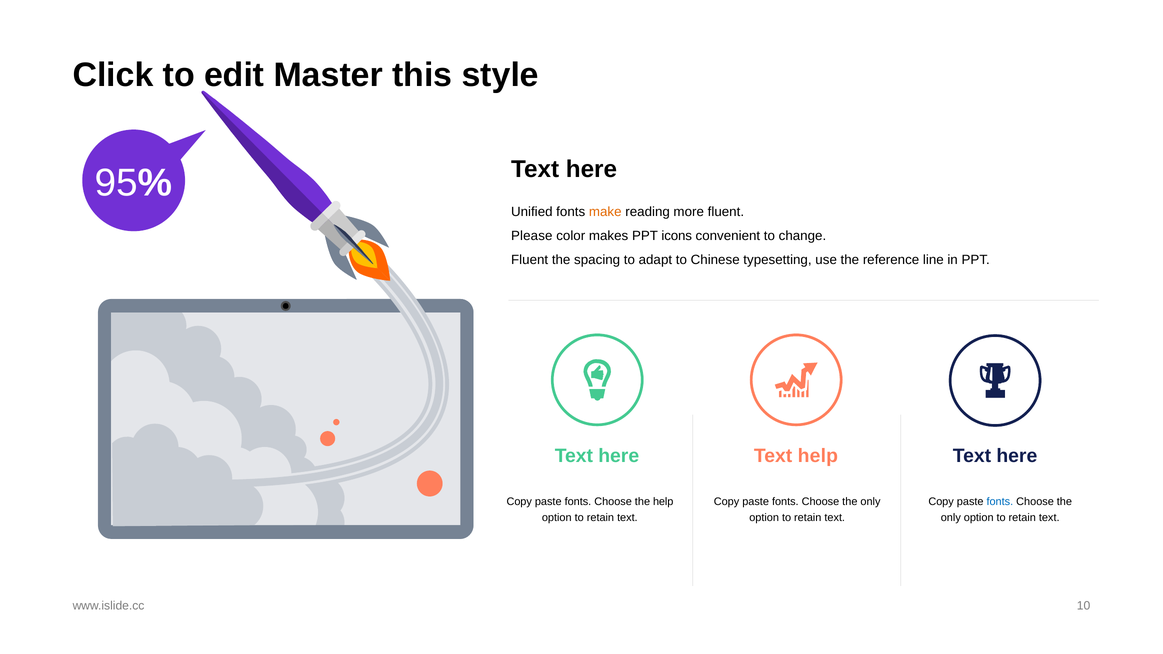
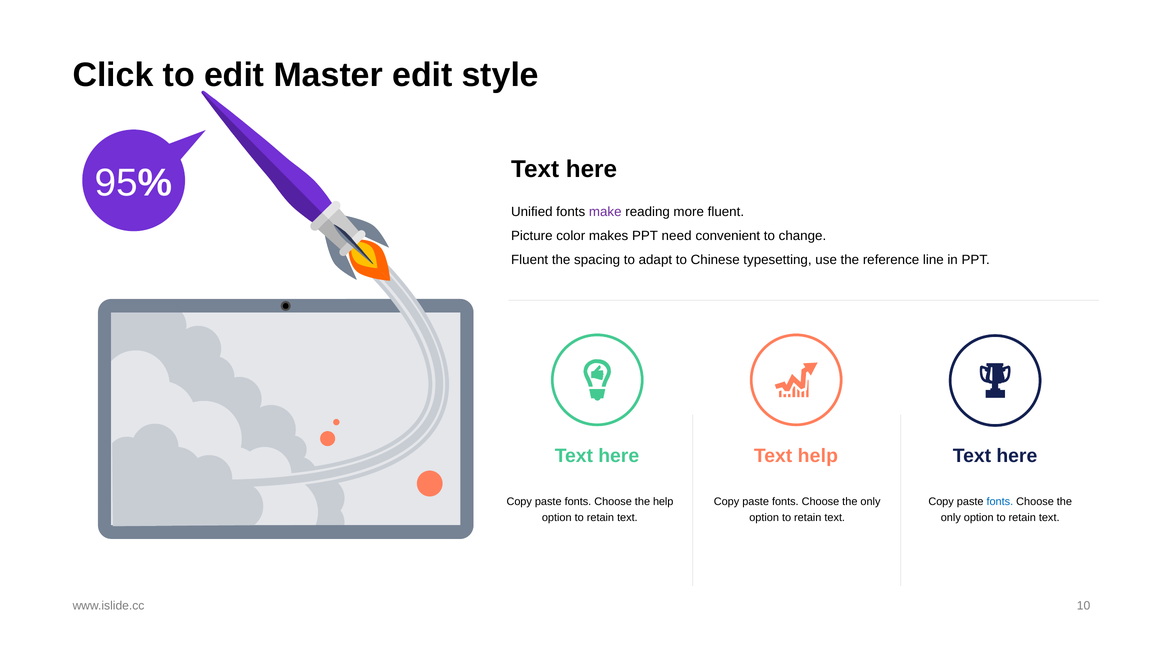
this at (422, 75): this -> edit
make colour: orange -> purple
Please: Please -> Picture
icons: icons -> need
